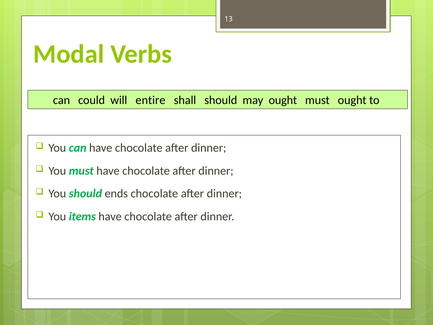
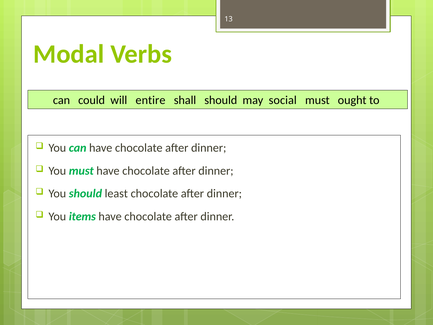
may ought: ought -> social
ends: ends -> least
